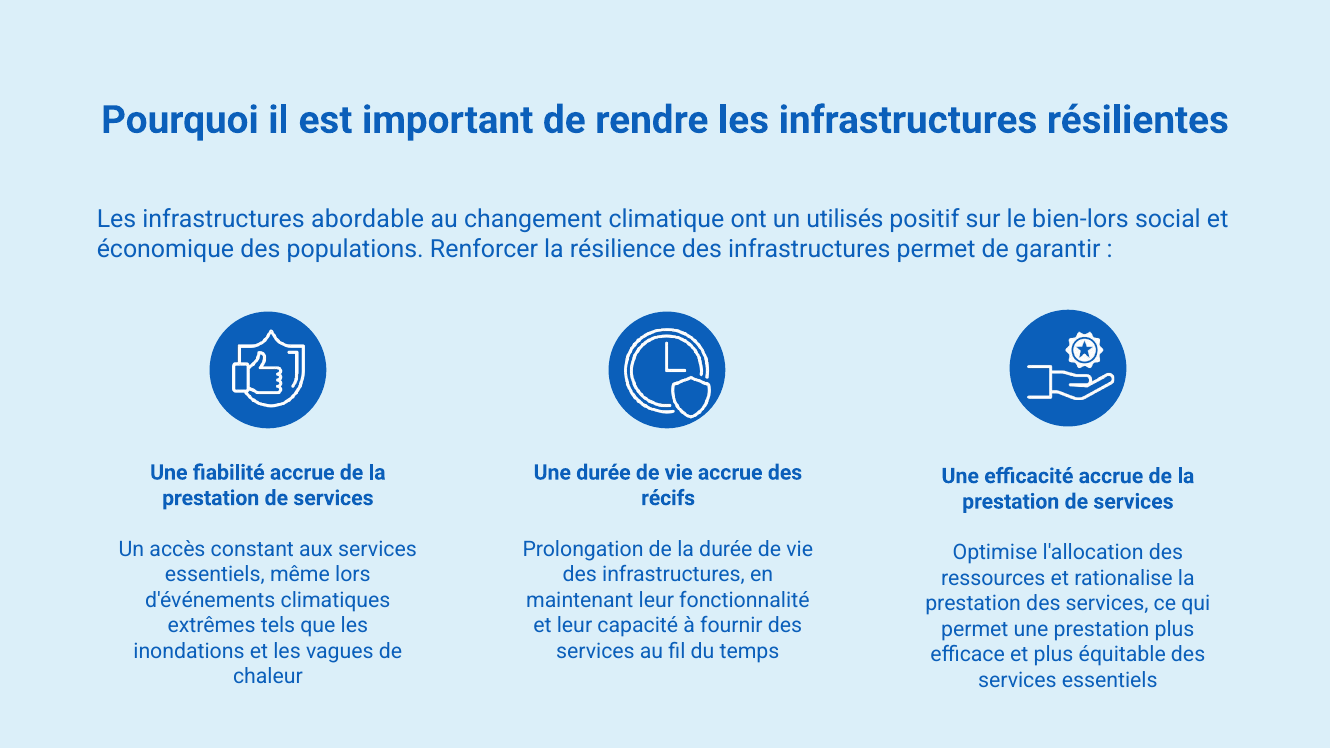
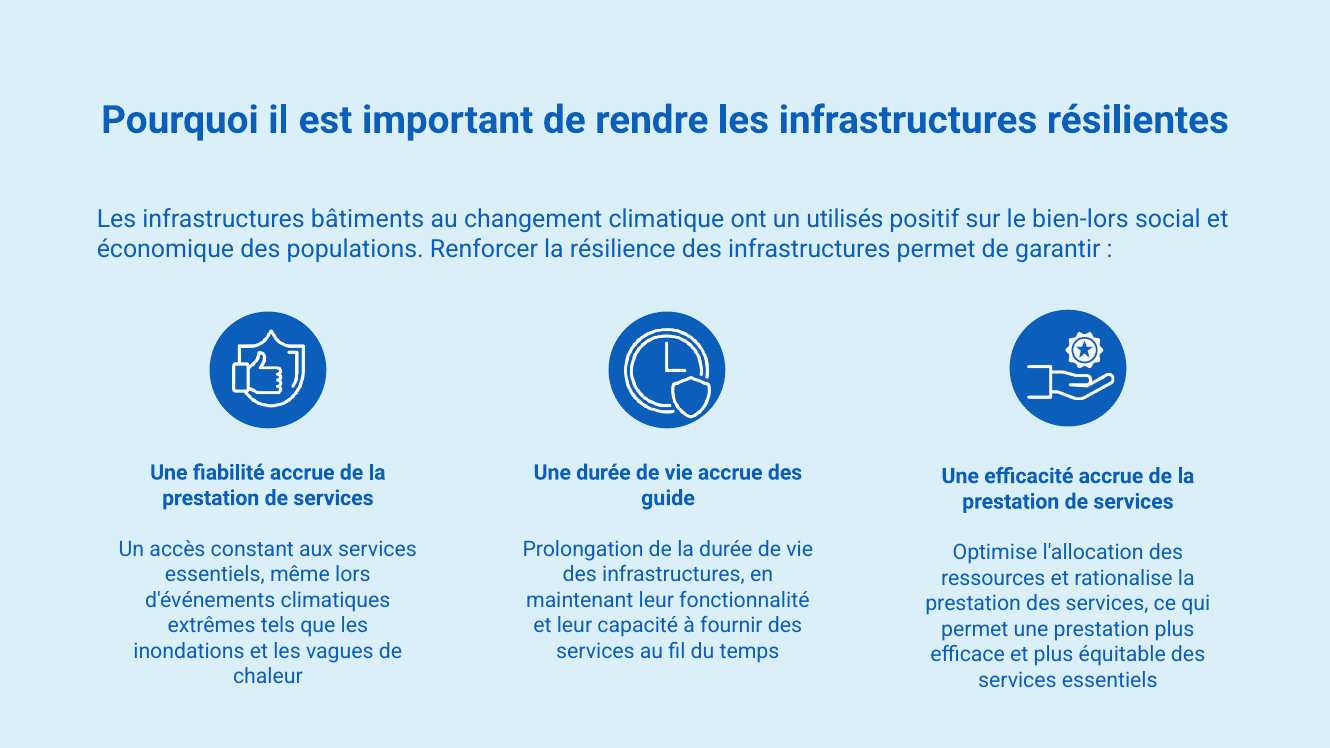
abordable: abordable -> bâtiments
récifs: récifs -> guide
